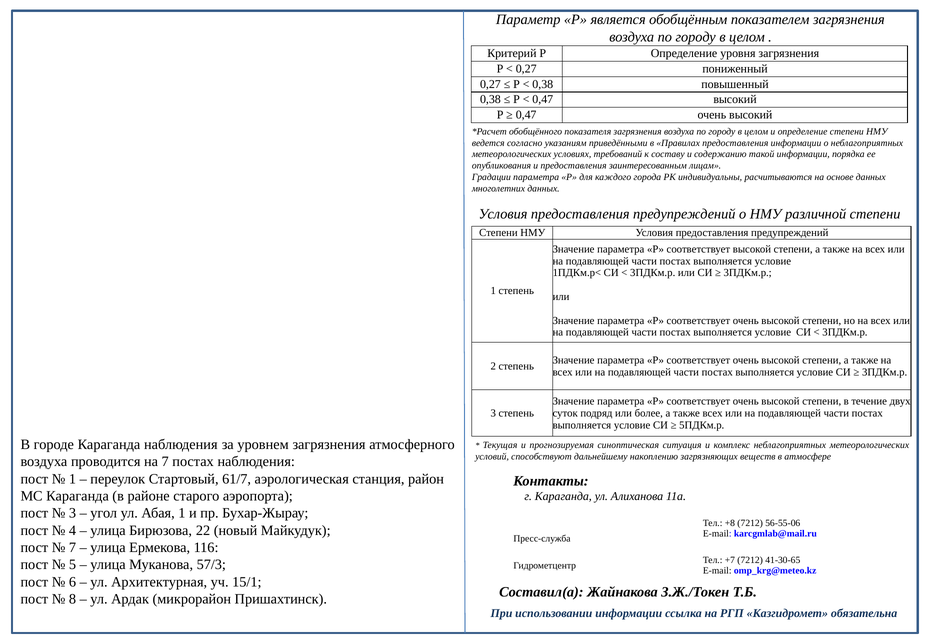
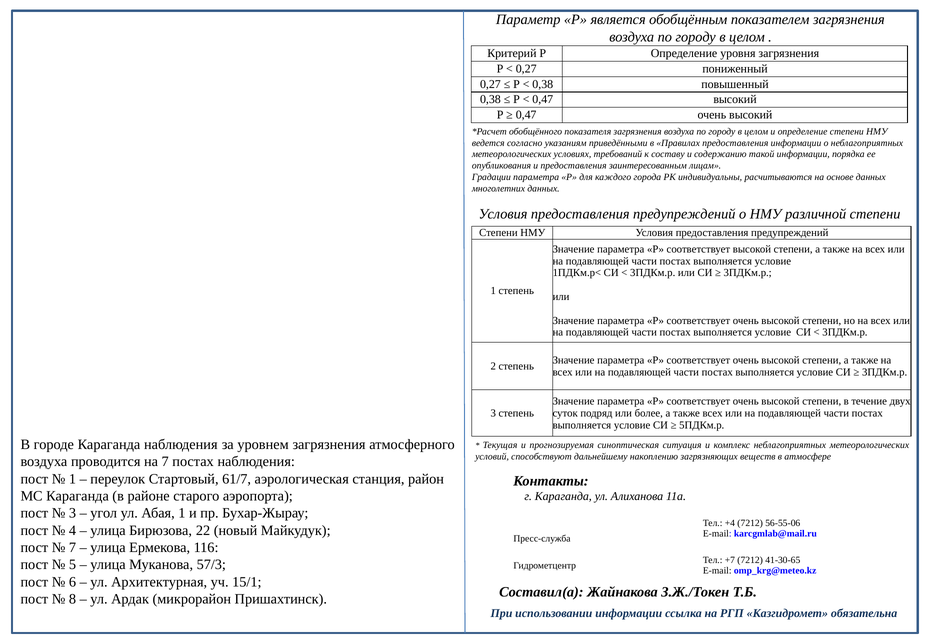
+8: +8 -> +4
